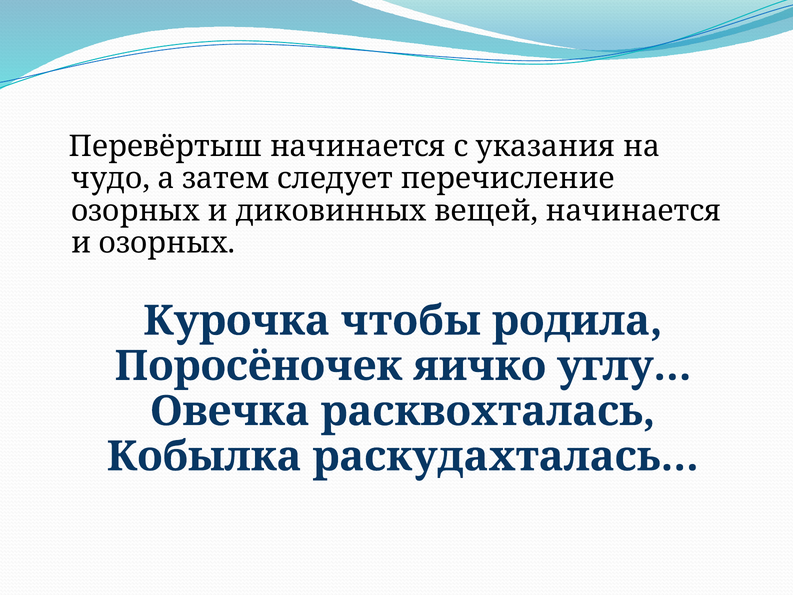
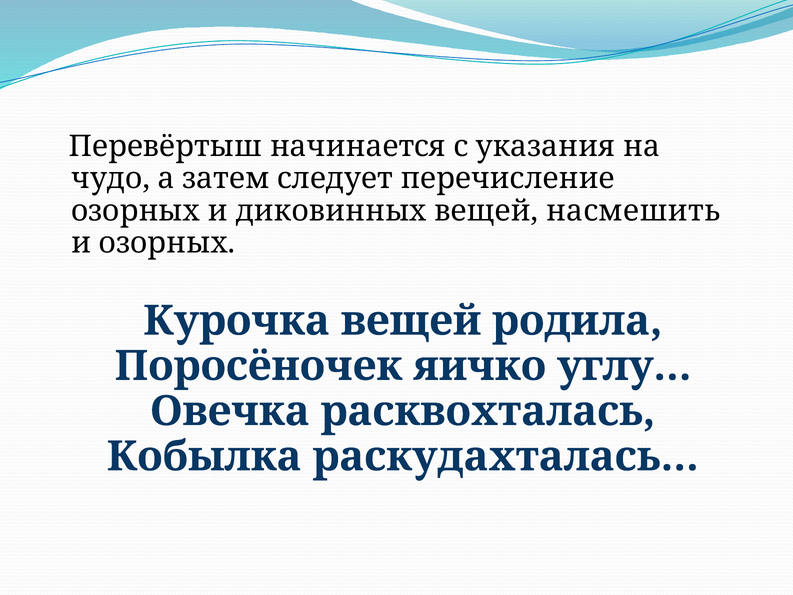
вещей начинается: начинается -> насмешить
Курочка чтобы: чтобы -> вещей
